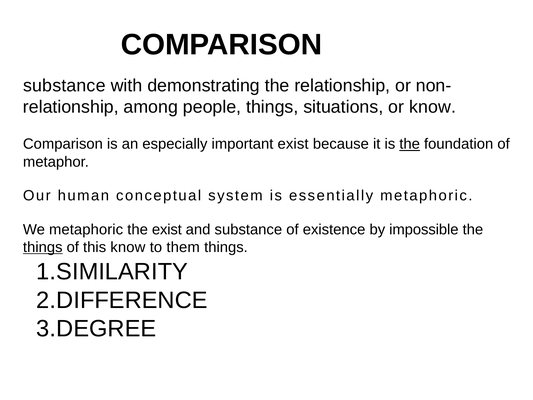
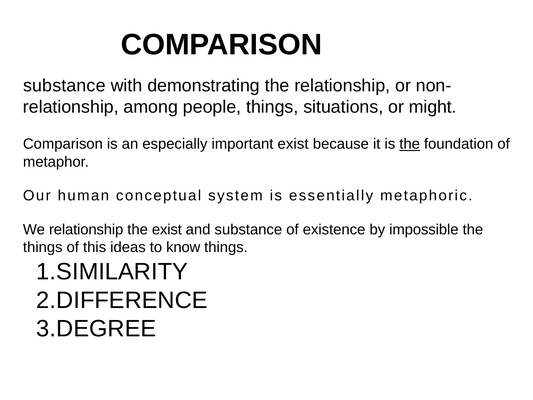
or know: know -> might
We metaphoric: metaphoric -> relationship
things at (43, 247) underline: present -> none
this know: know -> ideas
them: them -> know
